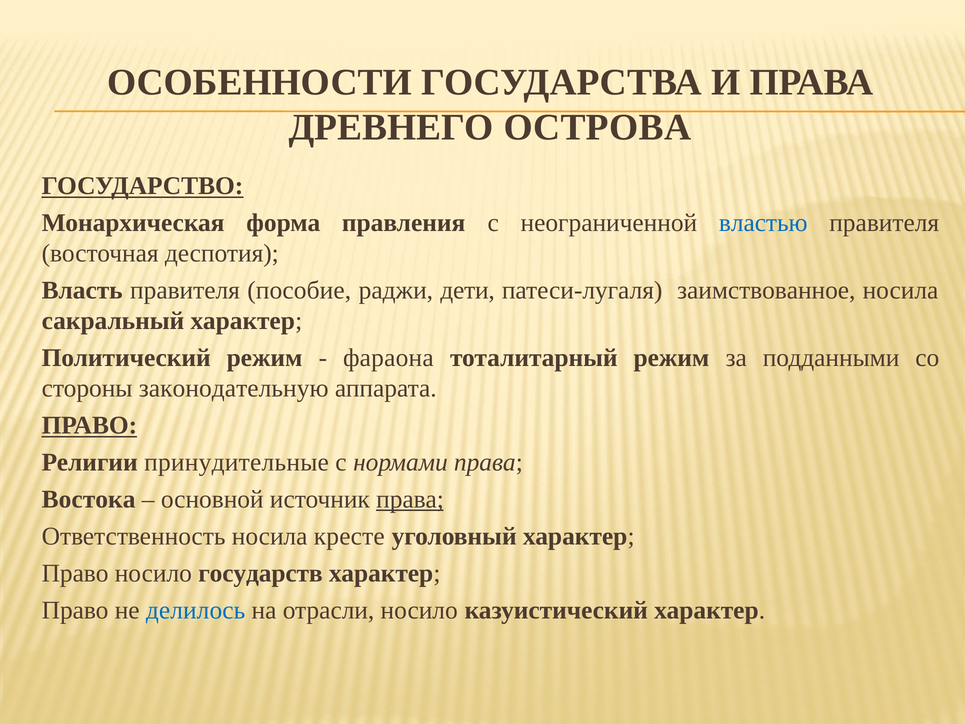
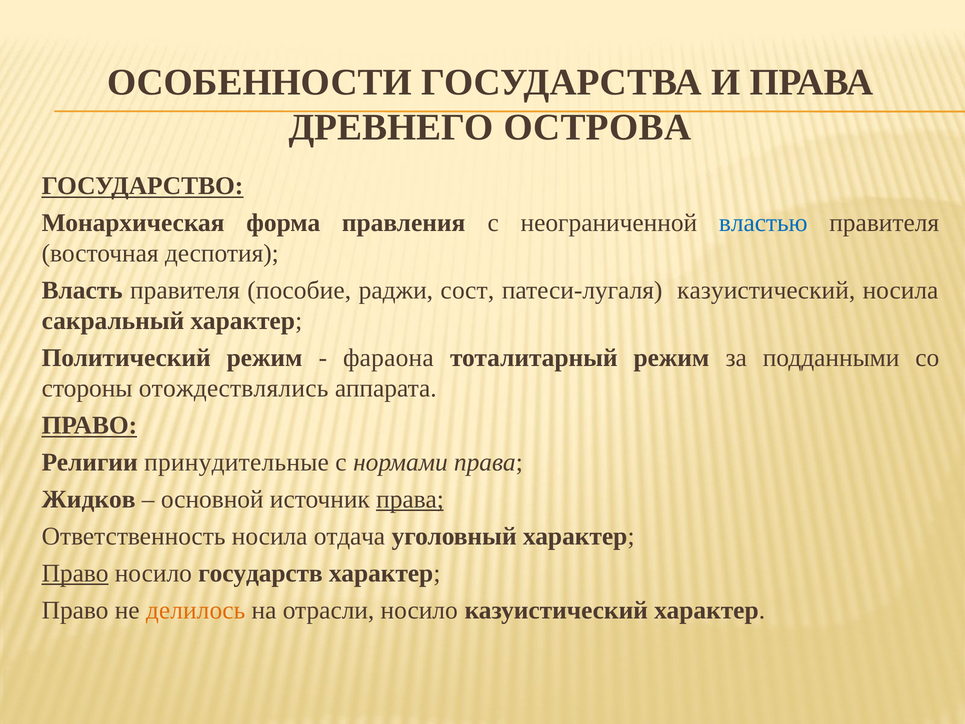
дети: дети -> сост
патеси-лугаля заимствованное: заимствованное -> казуистический
законодательную: законодательную -> отождествлялись
Востока: Востока -> Жидков
кресте: кресте -> отдача
Право at (75, 573) underline: none -> present
делилось colour: blue -> orange
